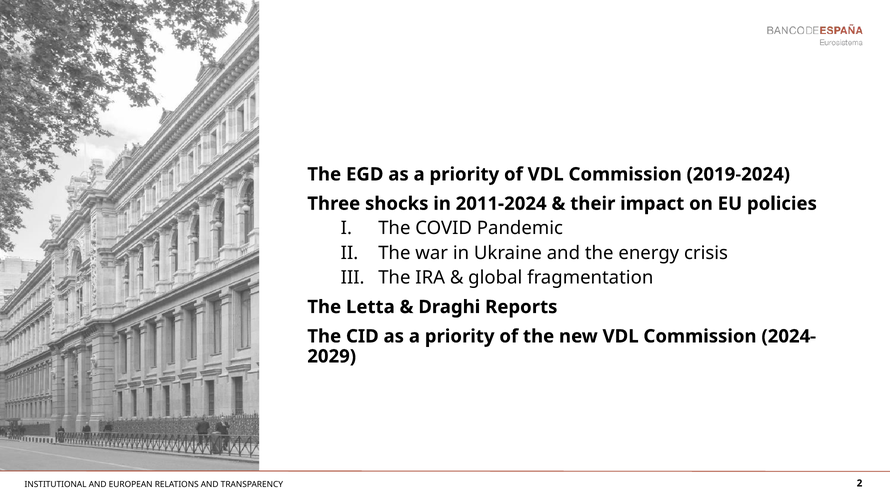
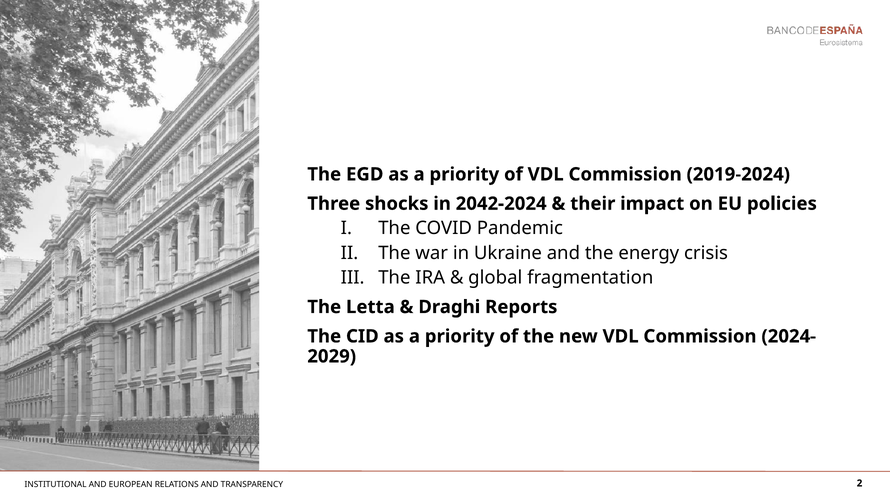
2011-2024: 2011-2024 -> 2042-2024
